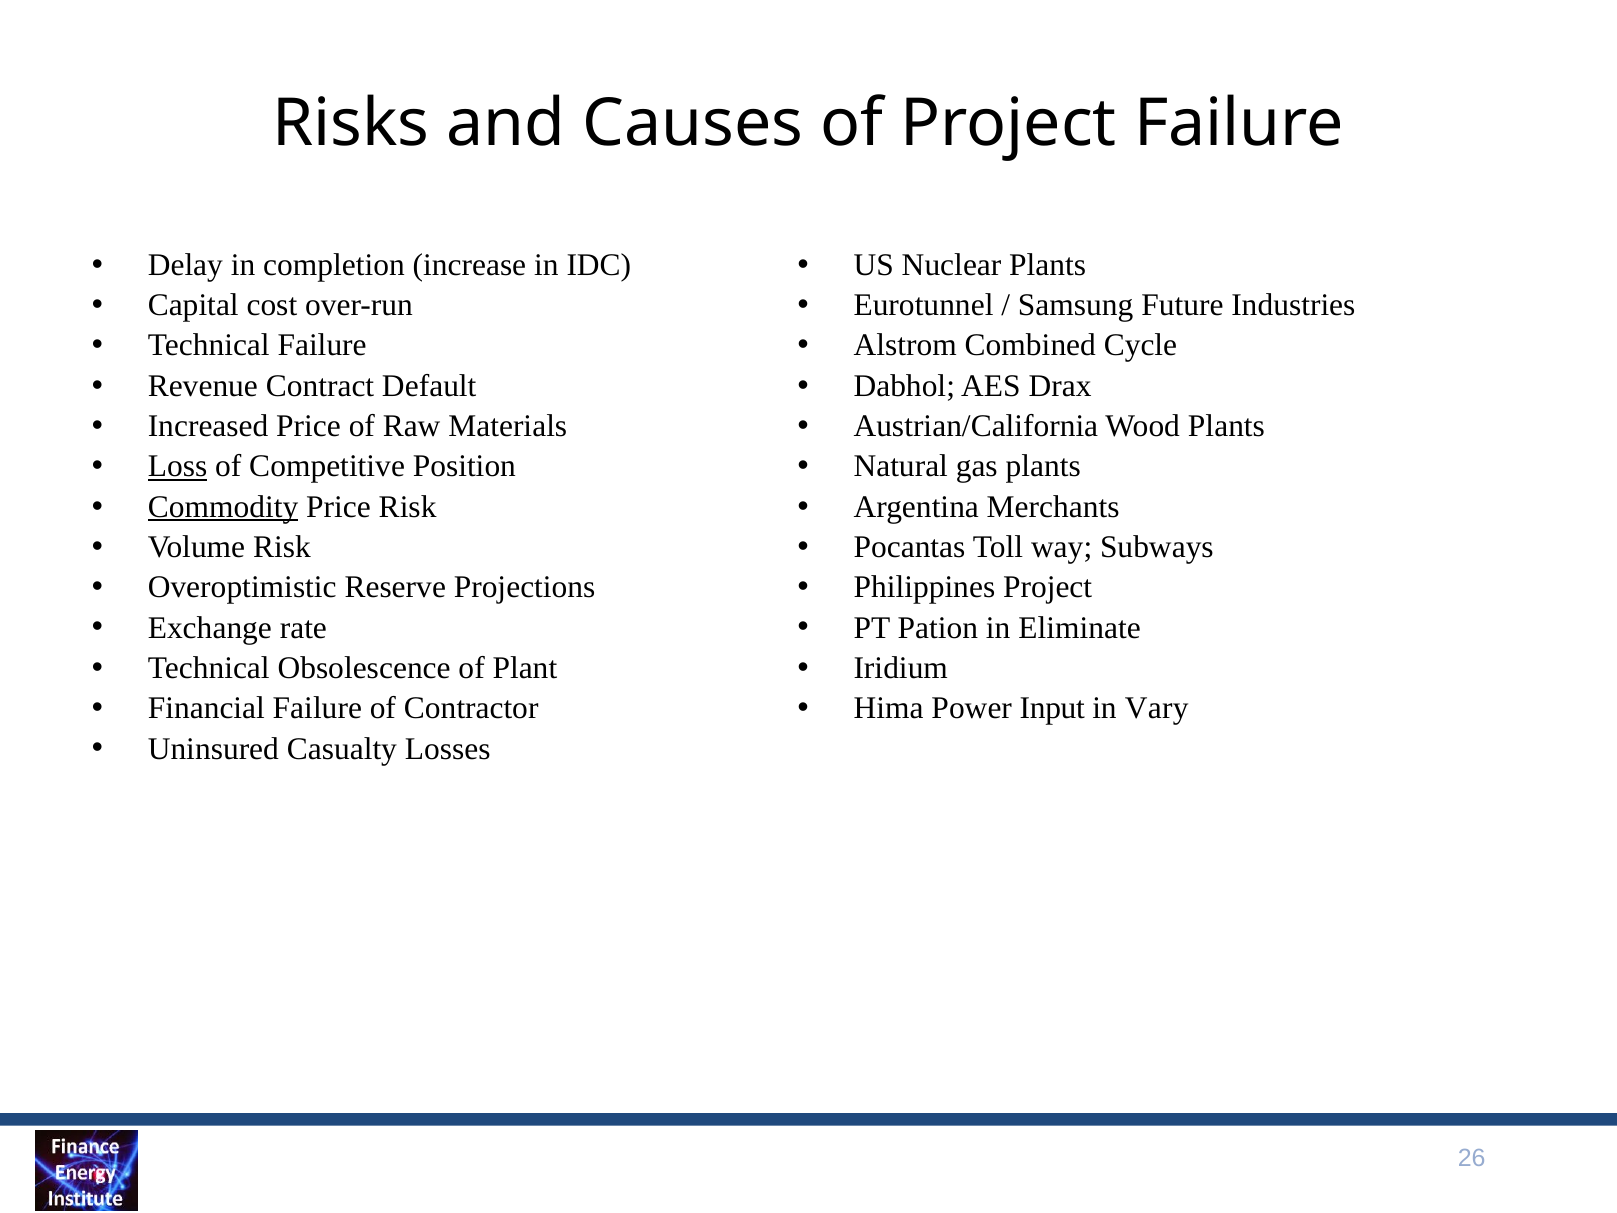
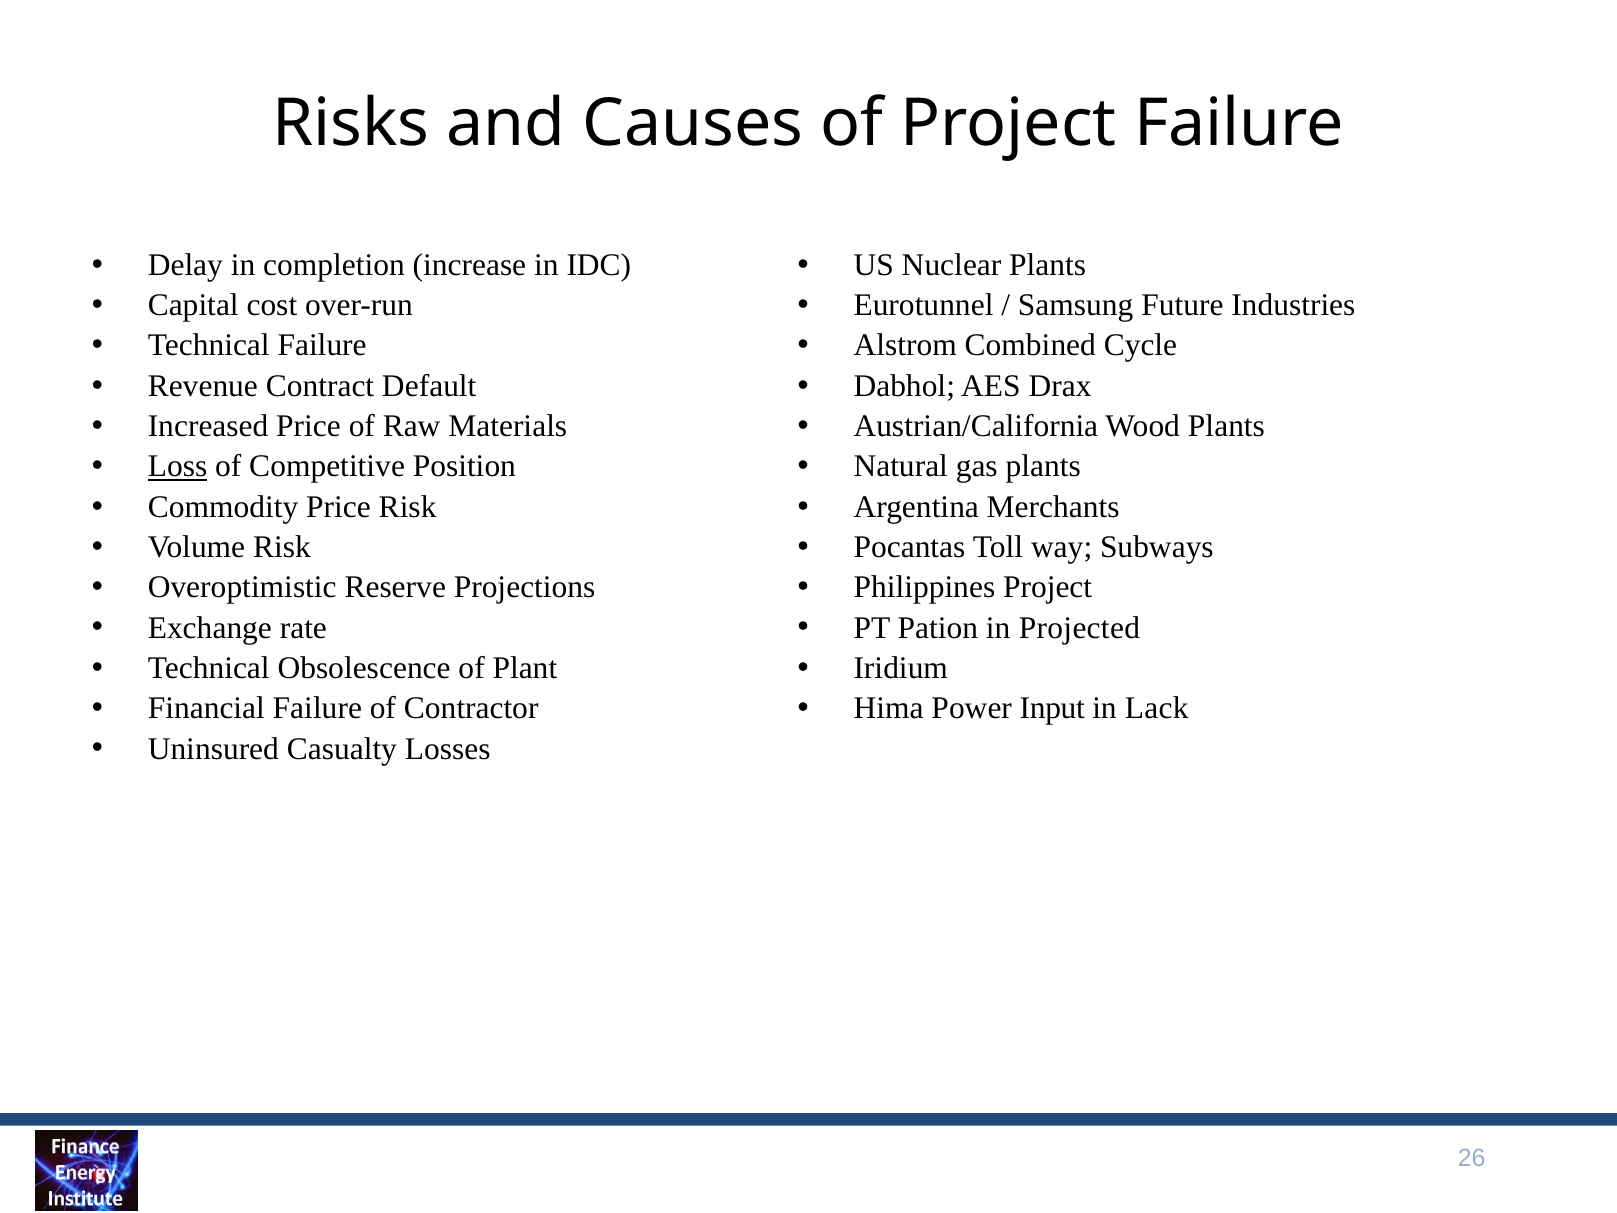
Commodity underline: present -> none
Eliminate: Eliminate -> Projected
Vary: Vary -> Lack
